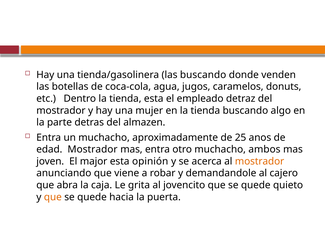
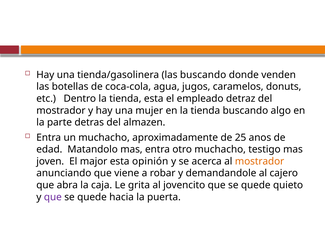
edad Mostrador: Mostrador -> Matandolo
ambos: ambos -> testigo
que at (53, 197) colour: orange -> purple
